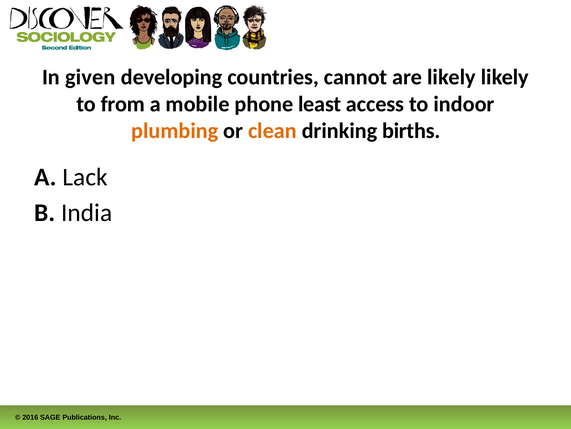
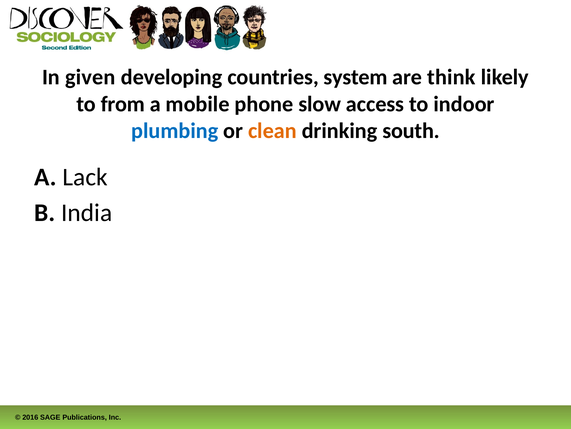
cannot: cannot -> system
are likely: likely -> think
least: least -> slow
plumbing colour: orange -> blue
births: births -> south
